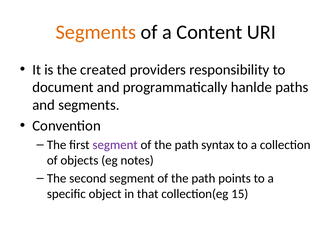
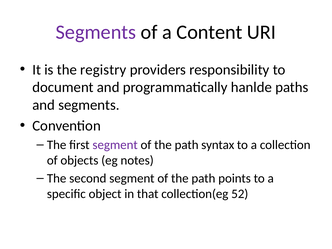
Segments at (96, 32) colour: orange -> purple
created: created -> registry
15: 15 -> 52
